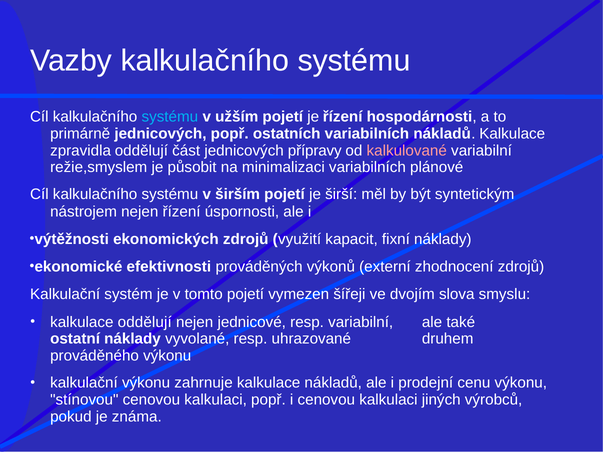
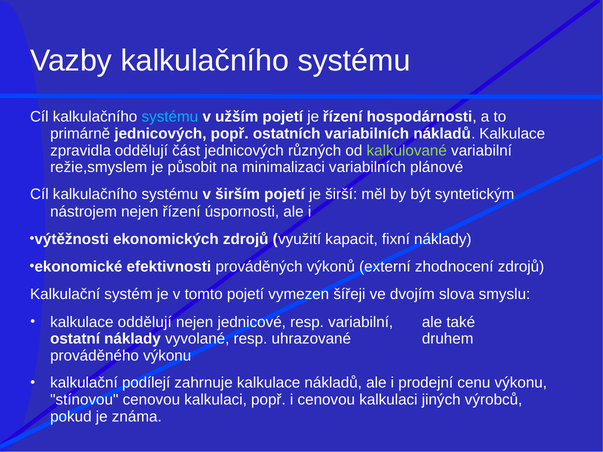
přípravy: přípravy -> různých
kalkulované colour: pink -> light green
kalkulační výkonu: výkonu -> podílejí
